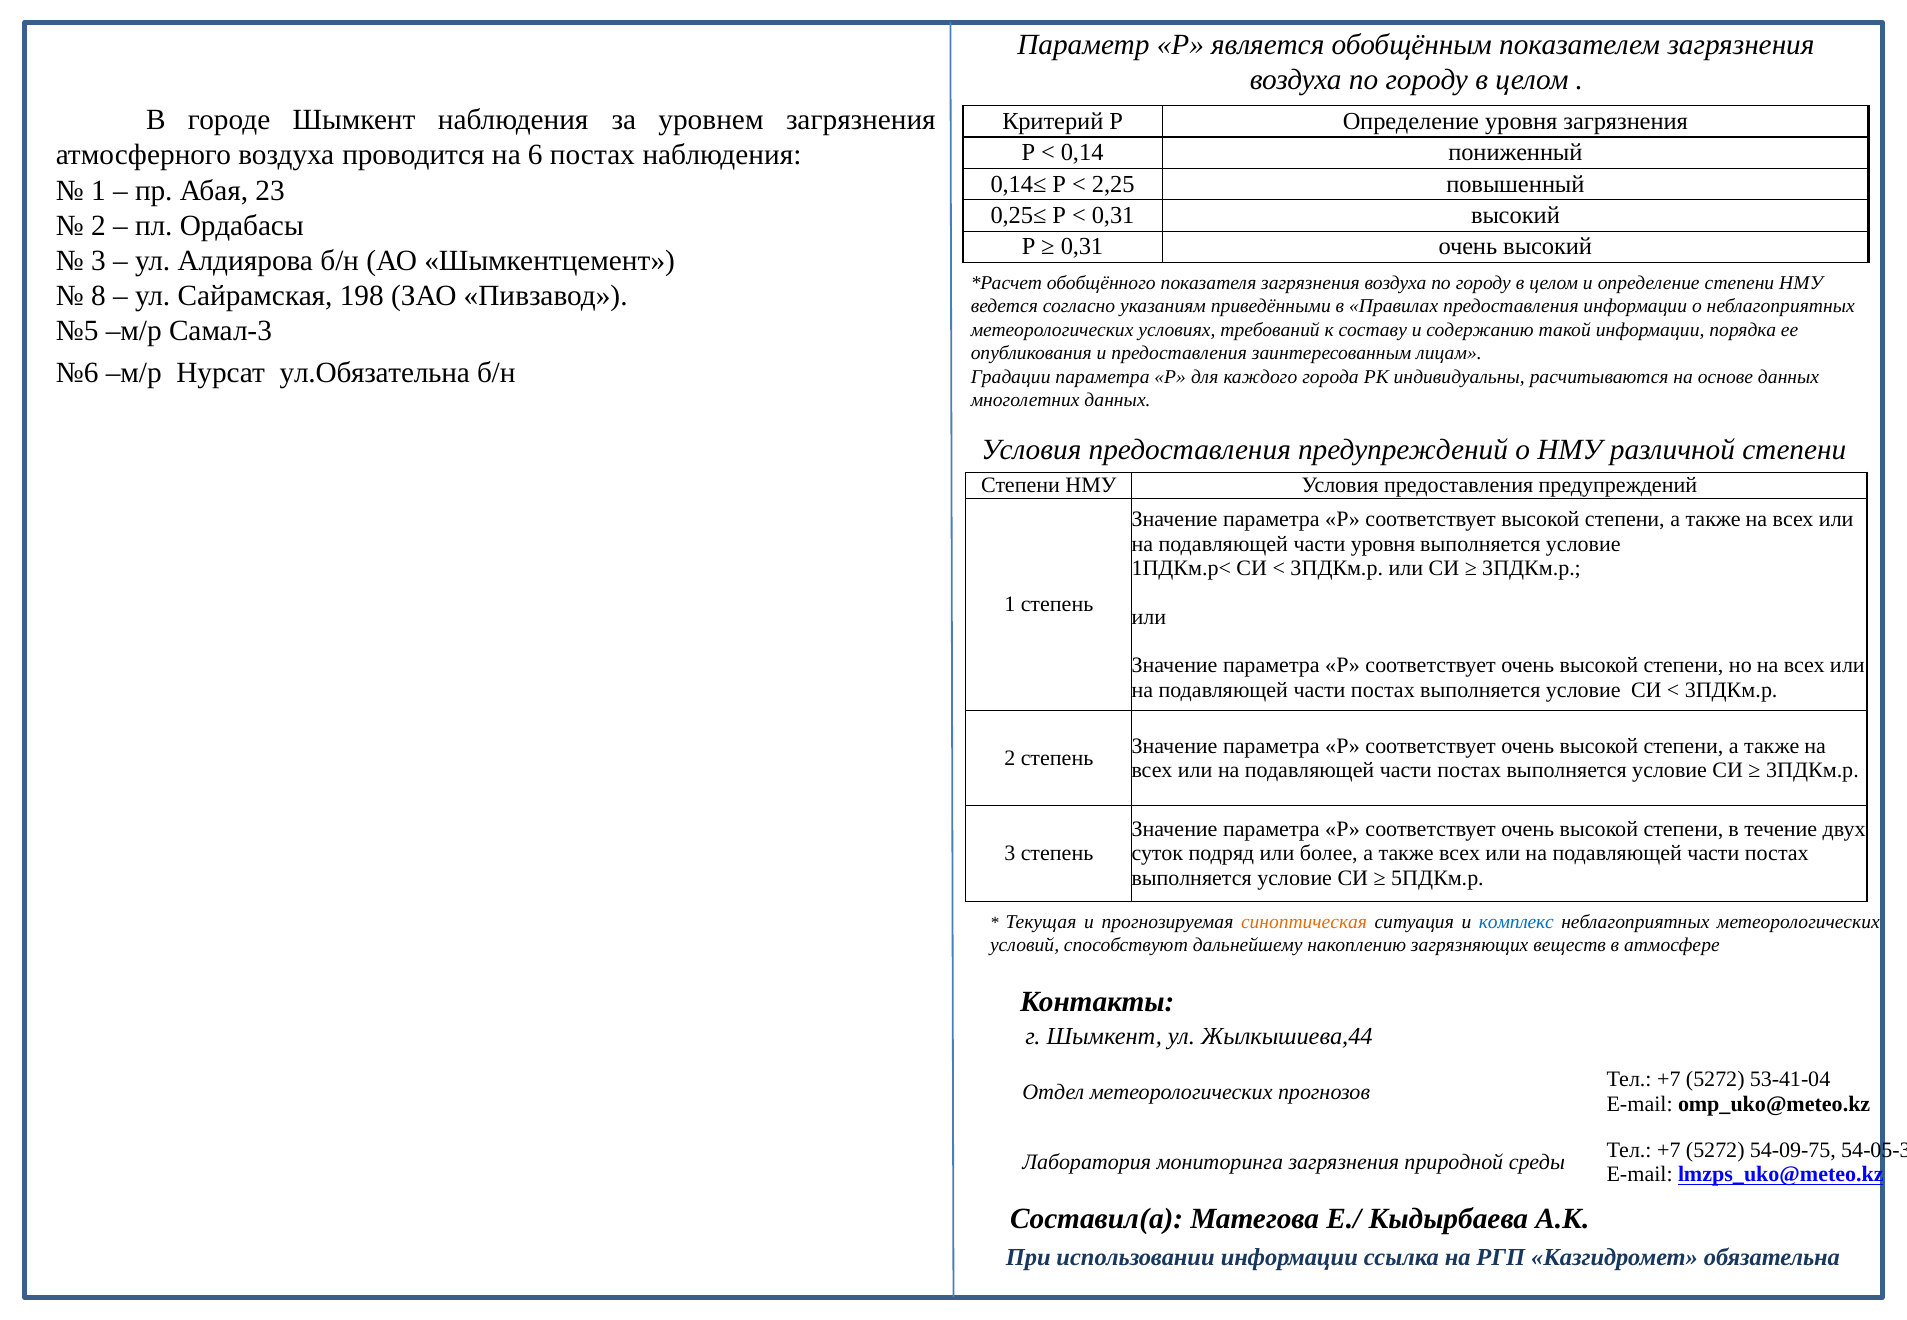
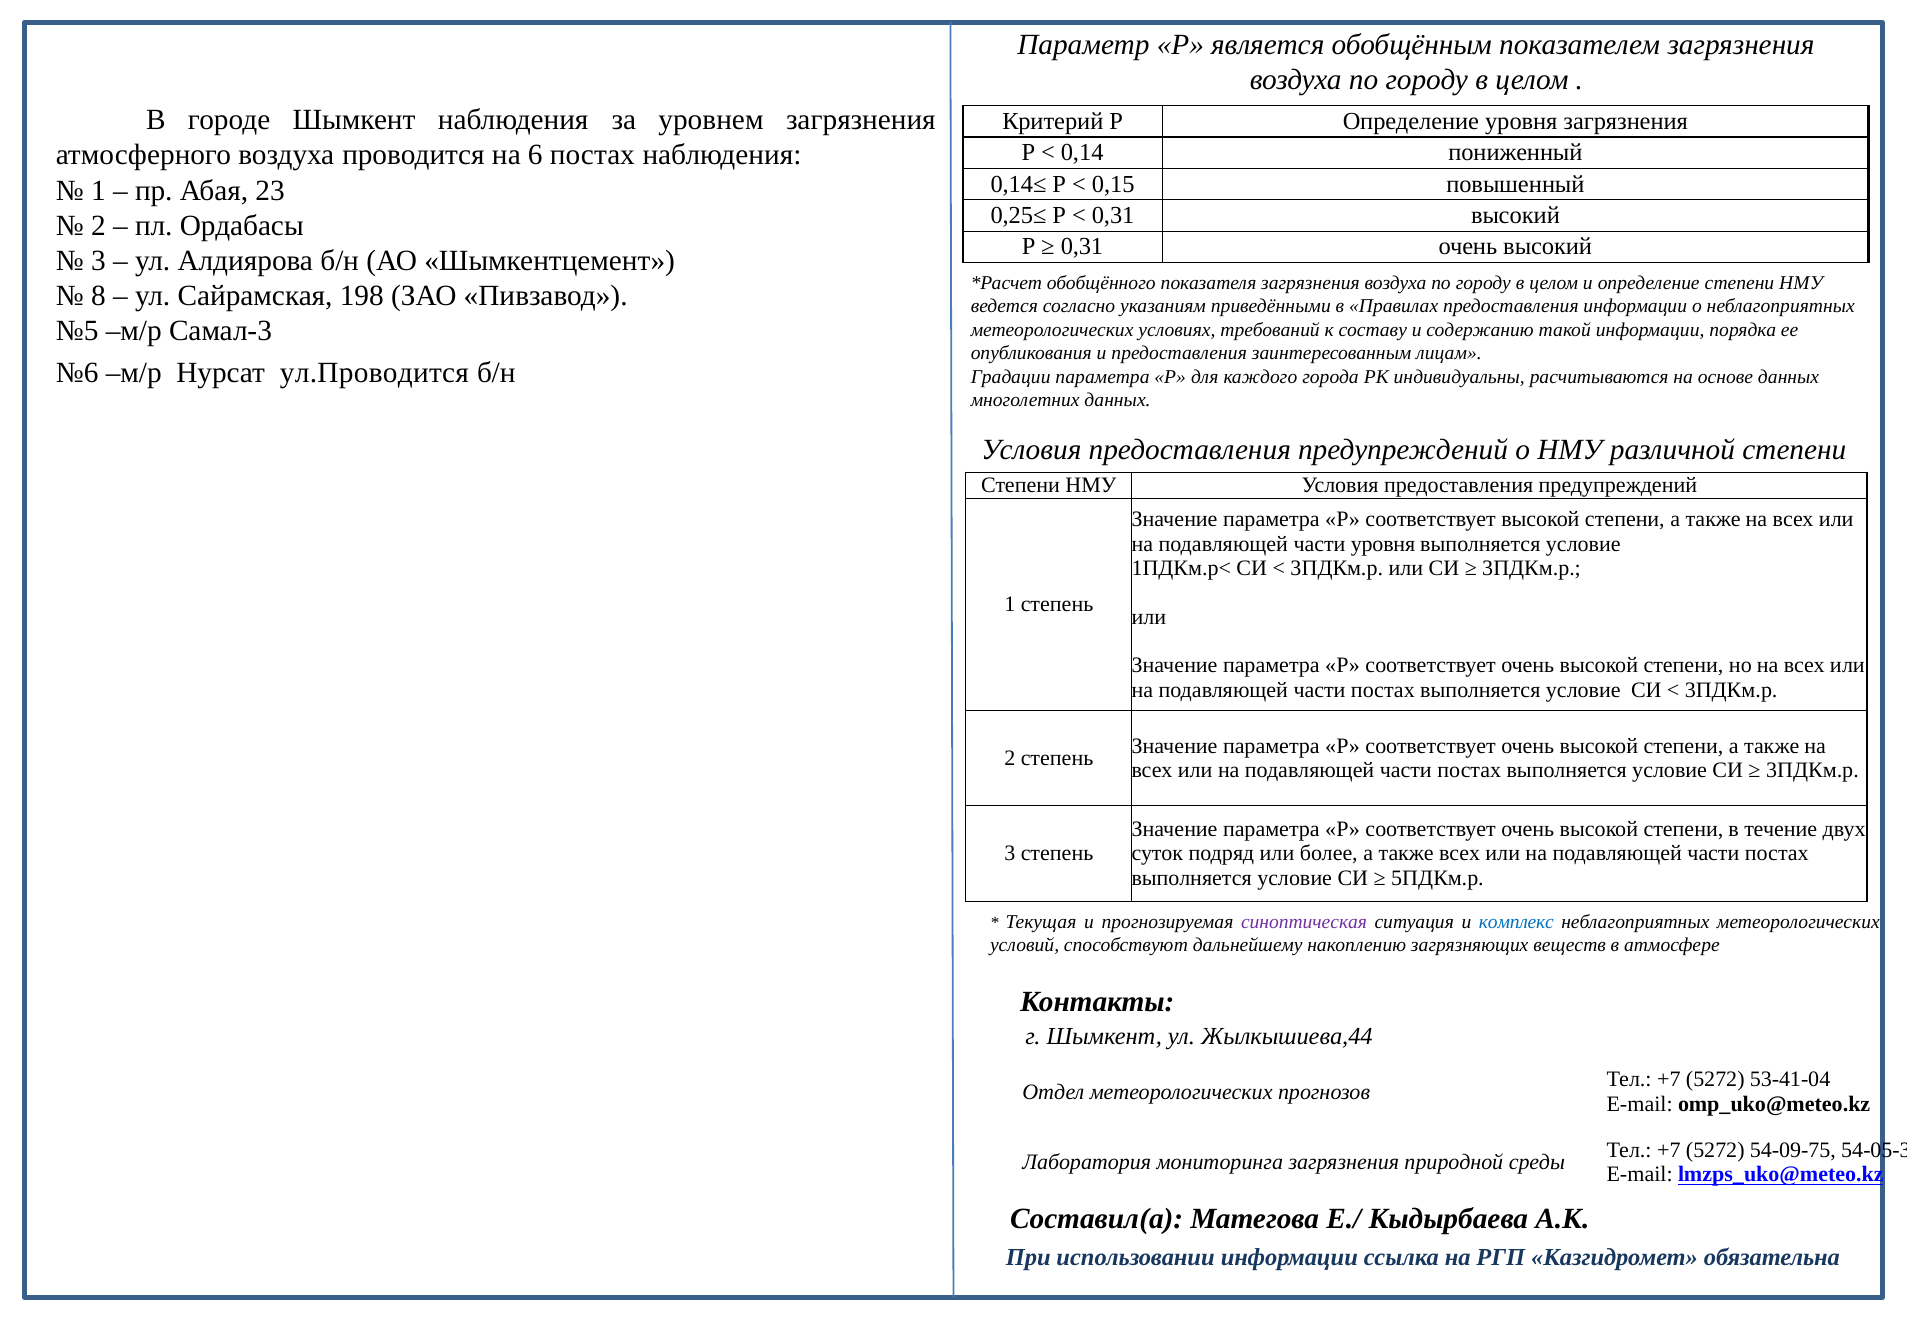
2,25: 2,25 -> 0,15
ул.Обязательна: ул.Обязательна -> ул.Проводится
синоптическая colour: orange -> purple
